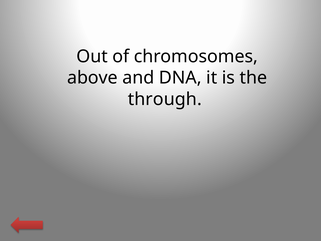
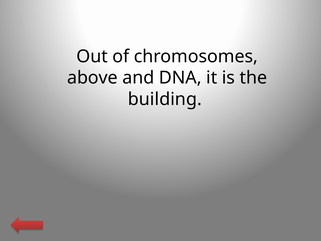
through: through -> building
